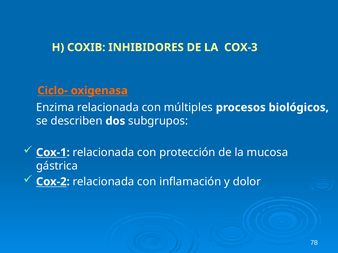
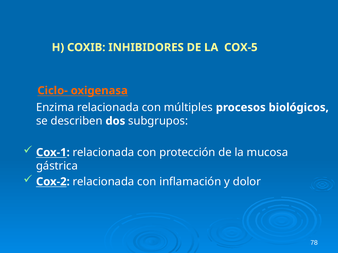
COX-3: COX-3 -> COX-5
